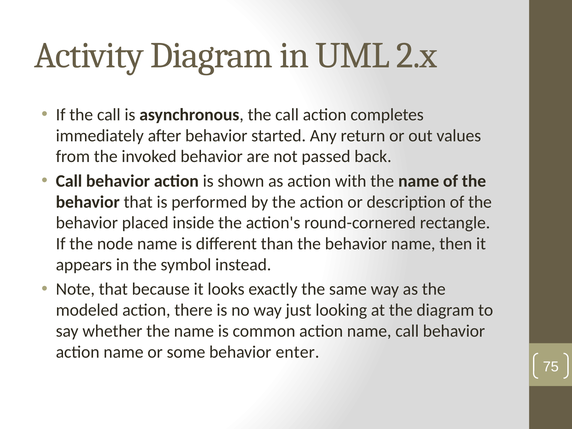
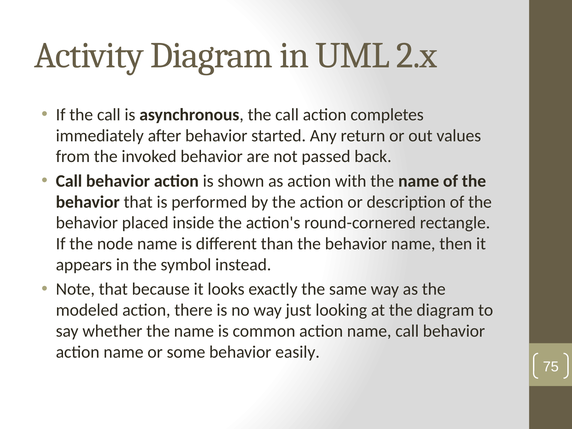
enter: enter -> easily
